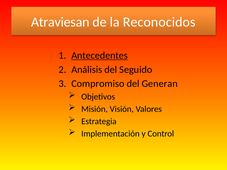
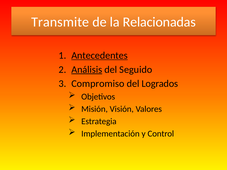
Atraviesan: Atraviesan -> Transmite
Reconocidos: Reconocidos -> Relacionadas
Análisis underline: none -> present
Generan: Generan -> Logrados
